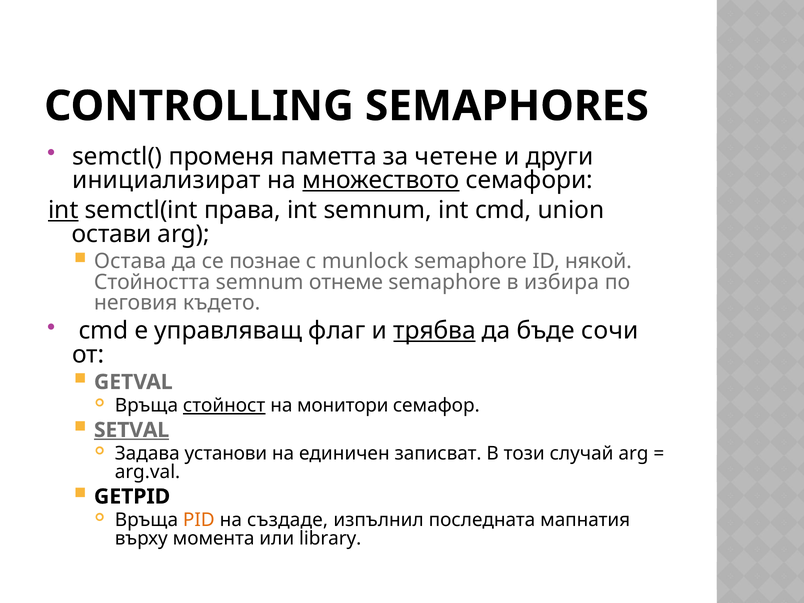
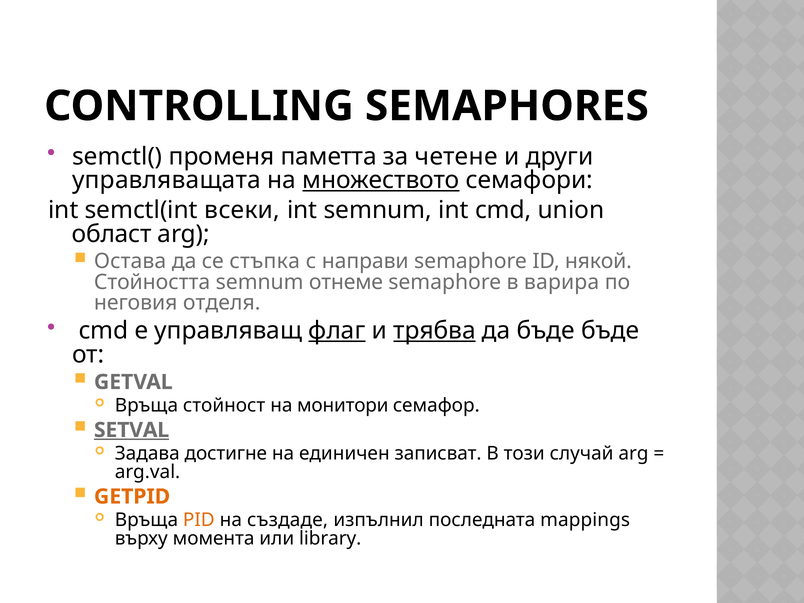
инициализират: инициализират -> управляващата
int at (63, 210) underline: present -> none
права: права -> всеки
остави: остави -> област
познае: познае -> стъпка
munlock: munlock -> направи
избира: избира -> варира
където: където -> отделя
флаг underline: none -> present
бъде сочи: сочи -> бъде
стойност underline: present -> none
установи: установи -> достигне
GETPID colour: black -> orange
мапнатия: мапнатия -> mappings
